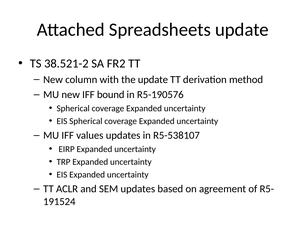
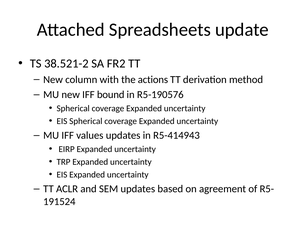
the update: update -> actions
R5-538107: R5-538107 -> R5-414943
